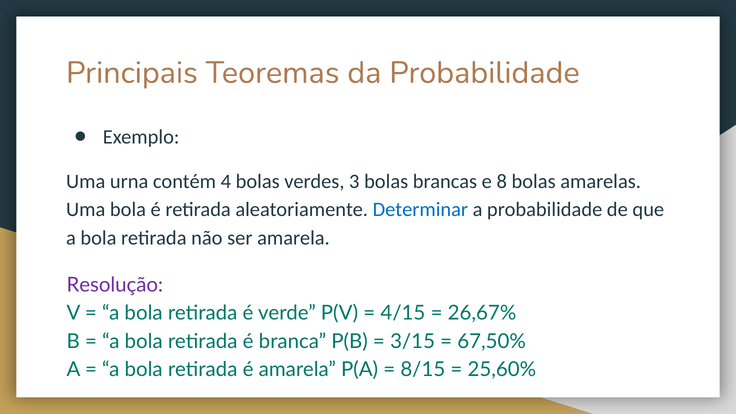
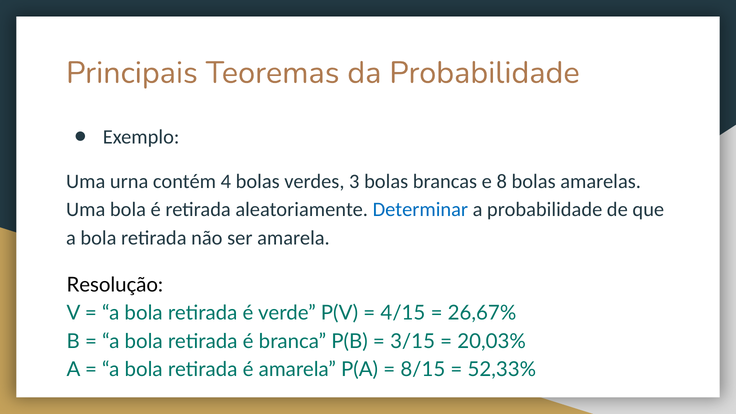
Resolução colour: purple -> black
67,50%: 67,50% -> 20,03%
25,60%: 25,60% -> 52,33%
